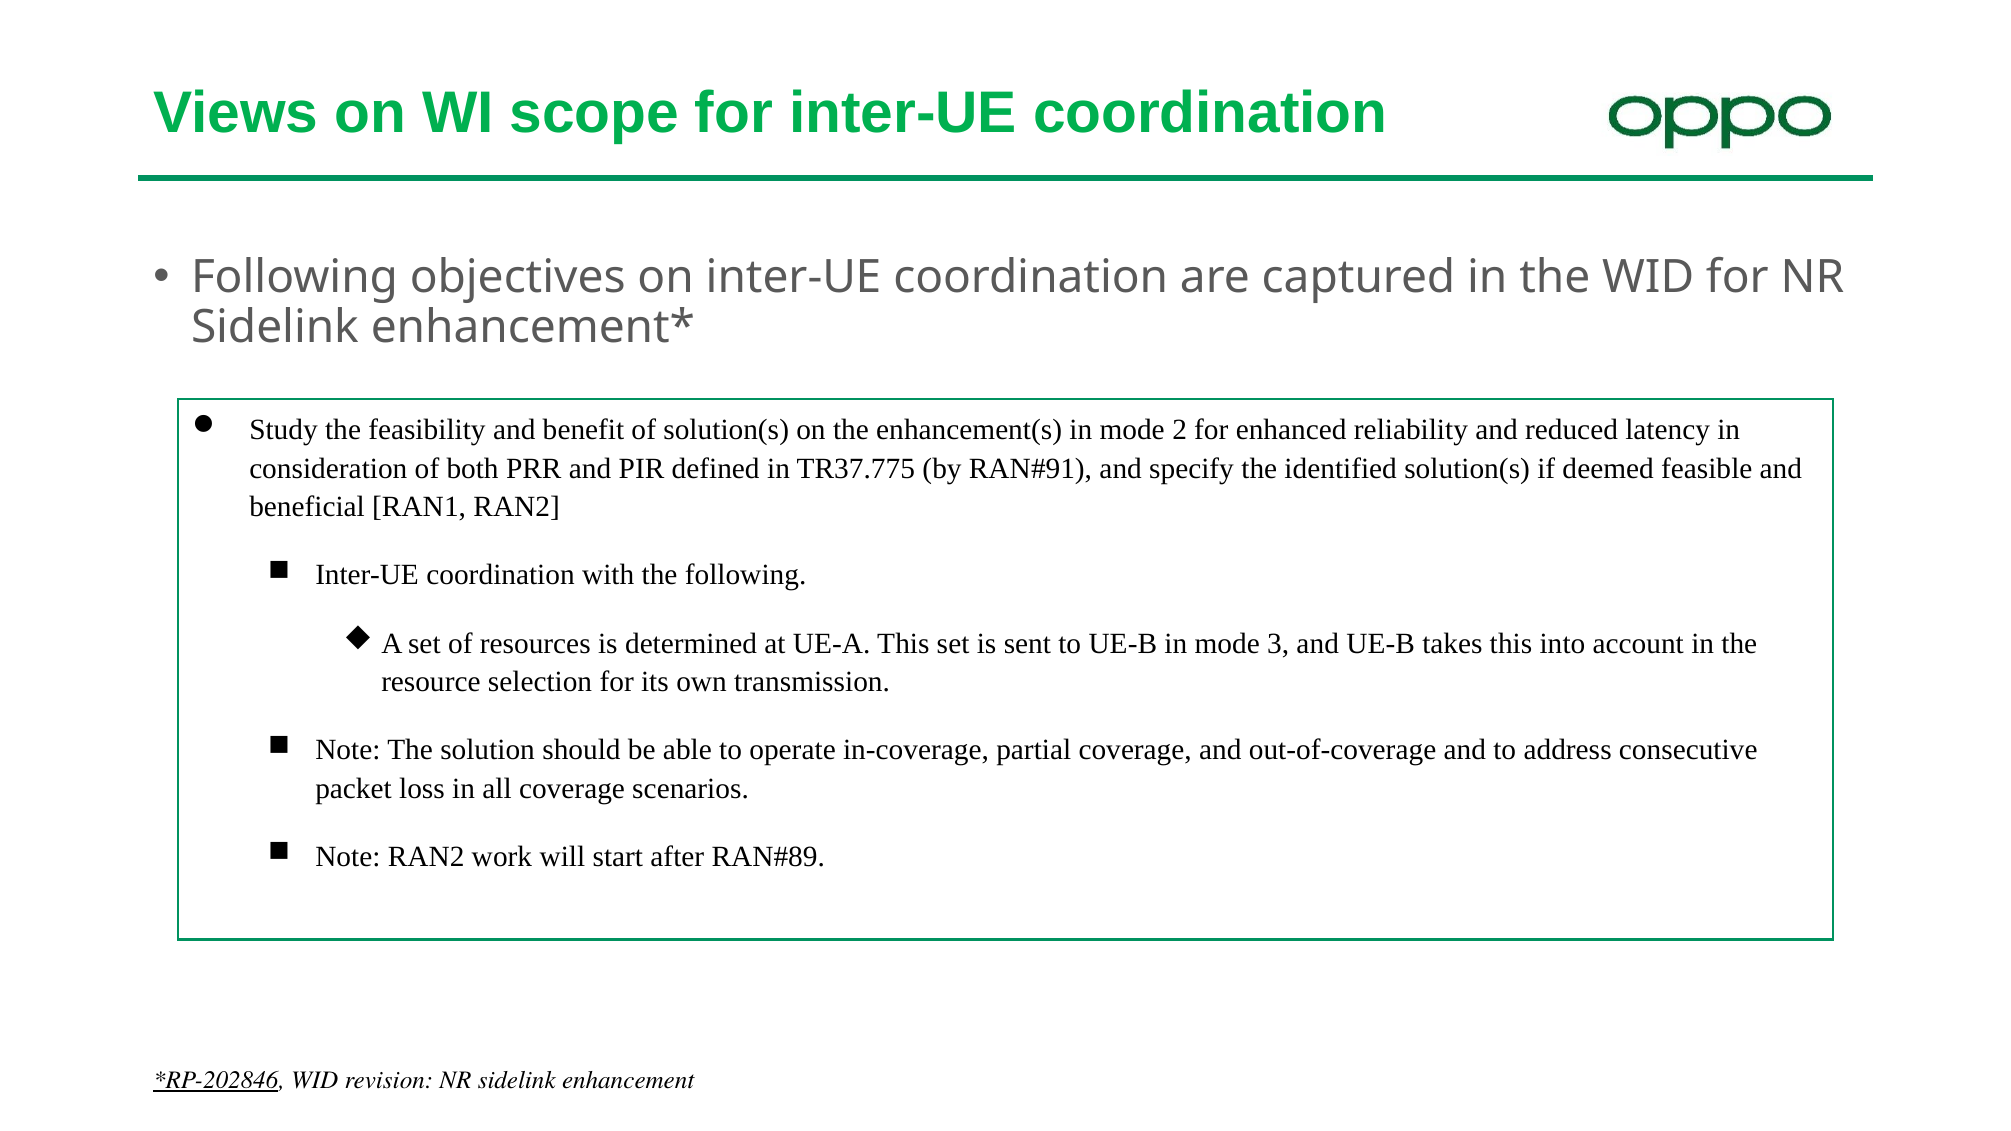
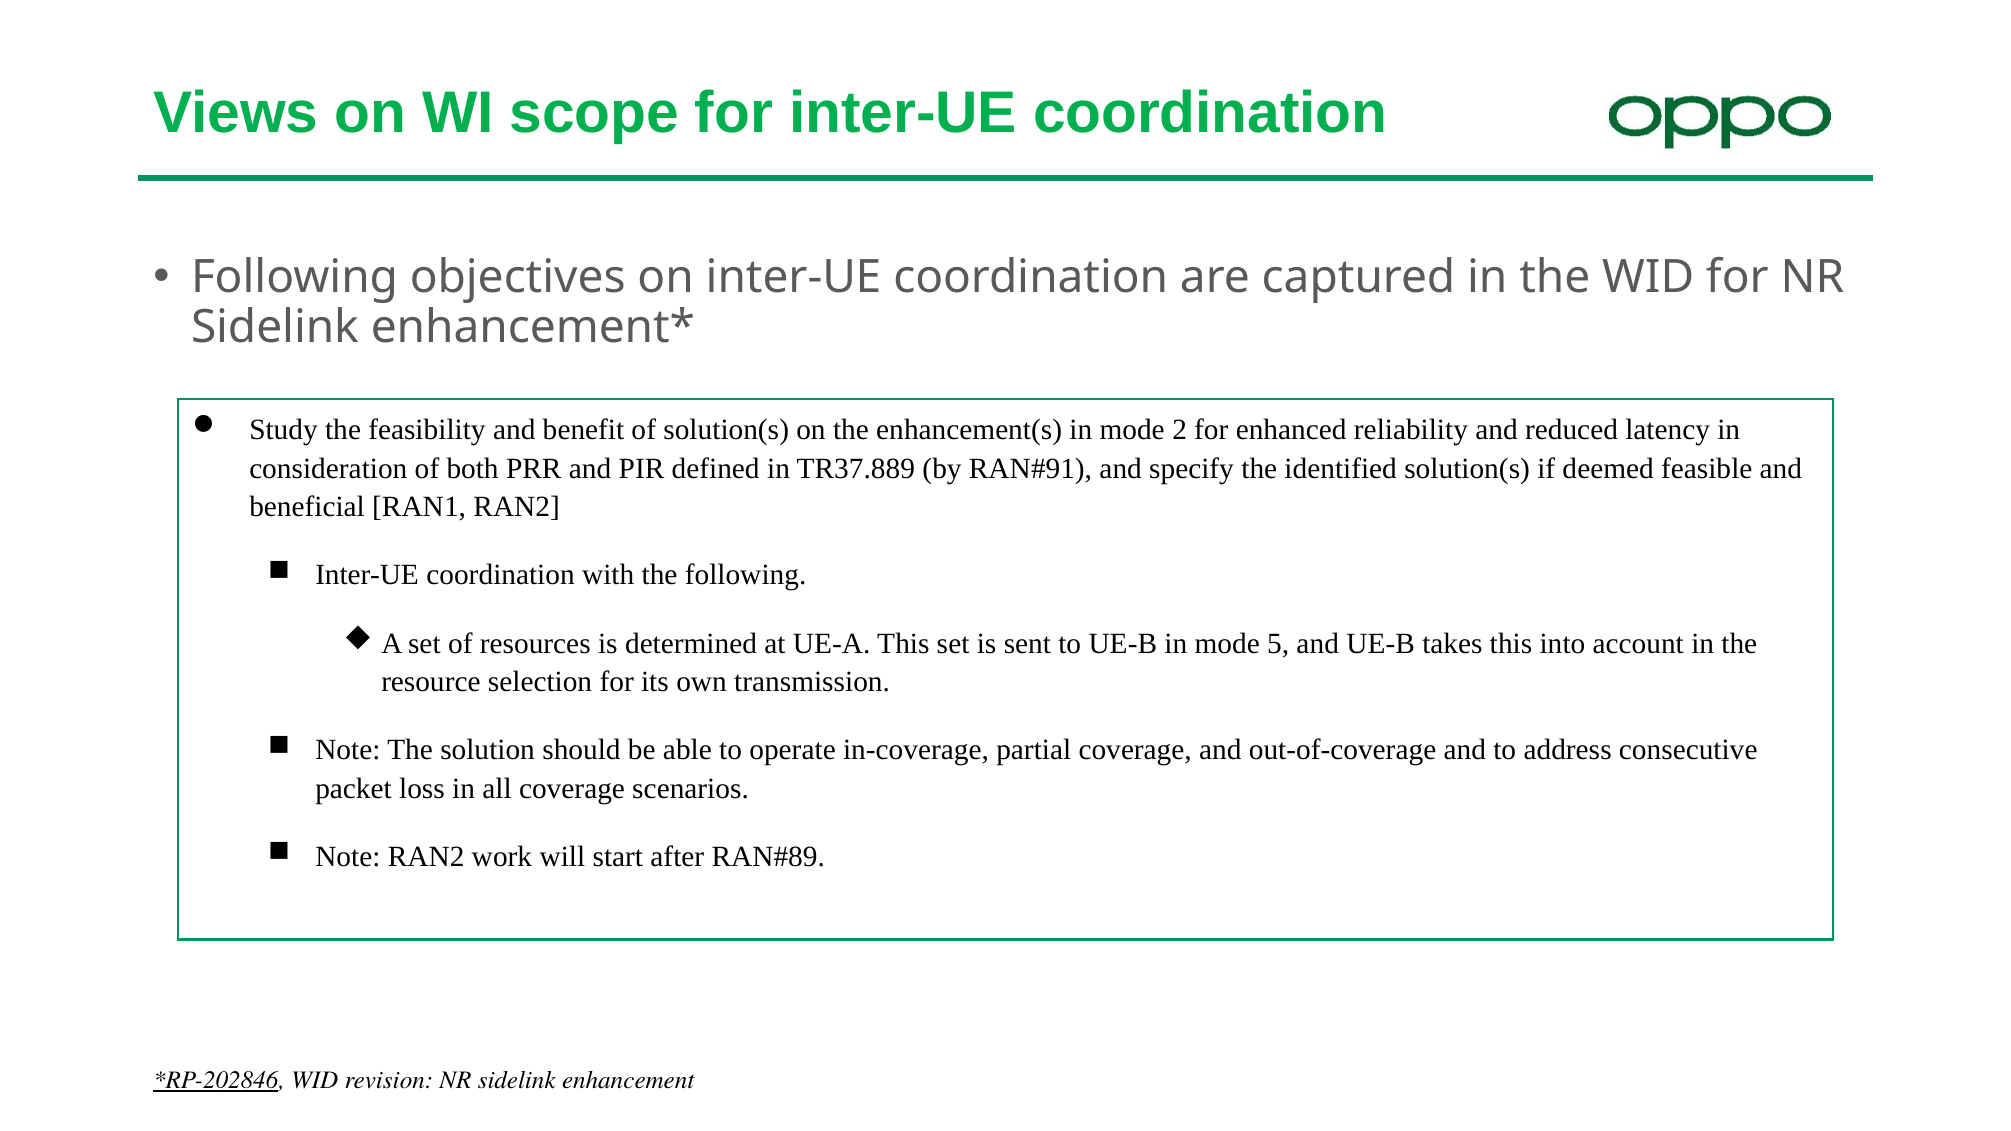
TR37.775: TR37.775 -> TR37.889
3: 3 -> 5
